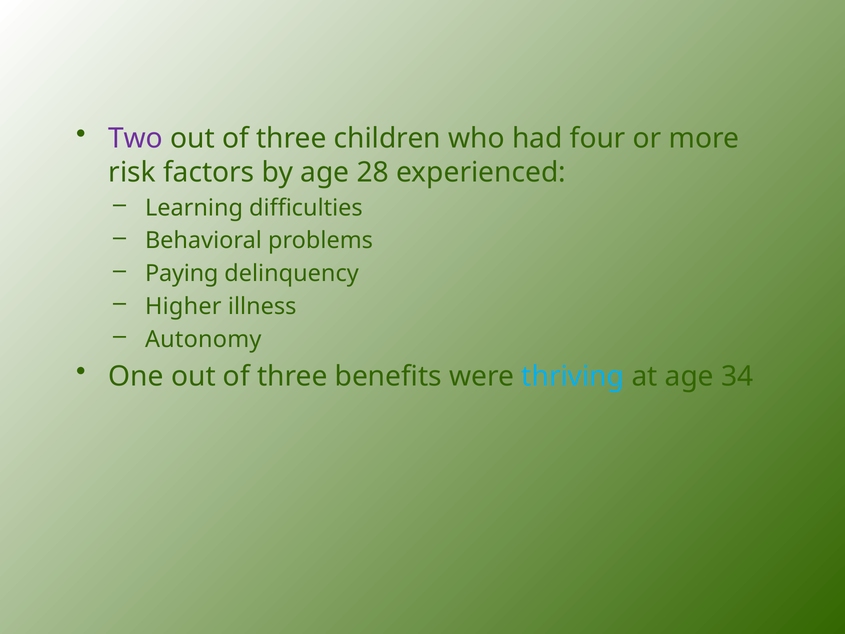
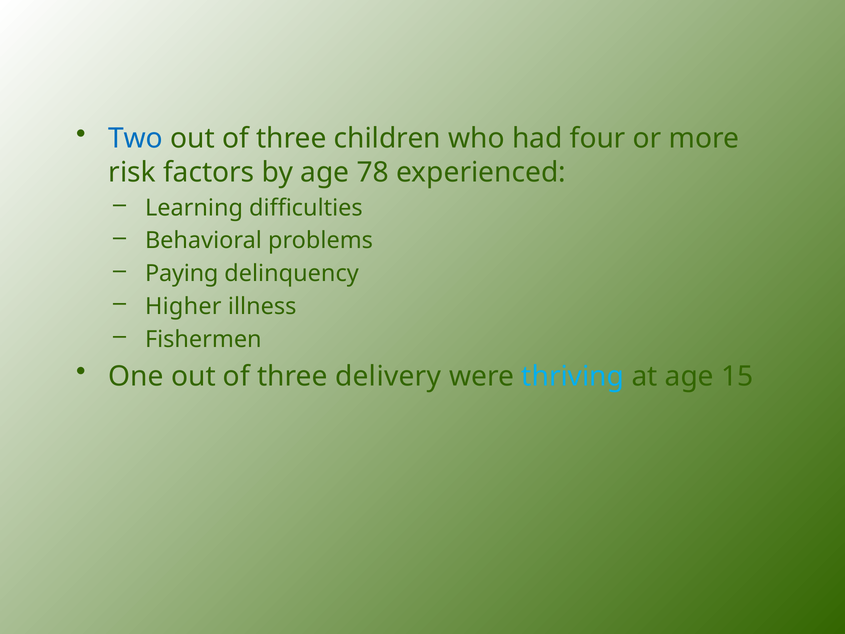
Two colour: purple -> blue
28: 28 -> 78
Autonomy: Autonomy -> Fishermen
benefits: benefits -> delivery
34: 34 -> 15
